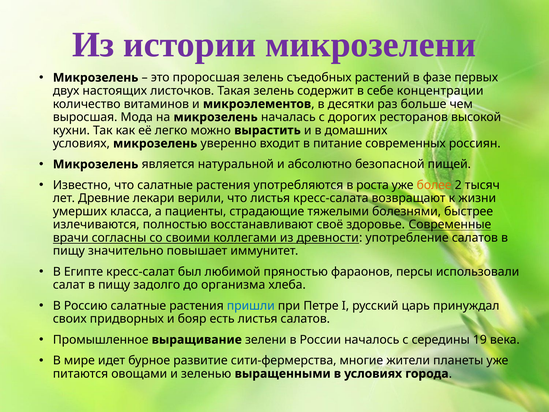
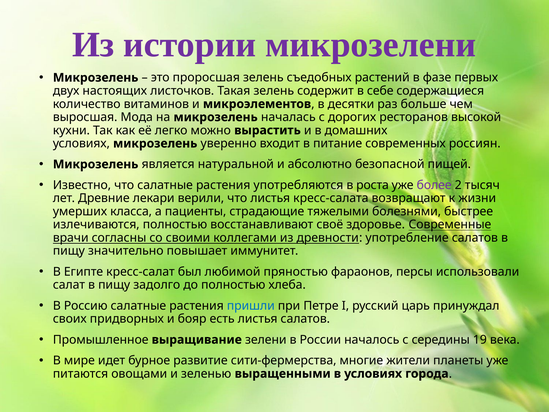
концентрации: концентрации -> содержащиеся
более colour: orange -> purple
до организма: организма -> полностью
